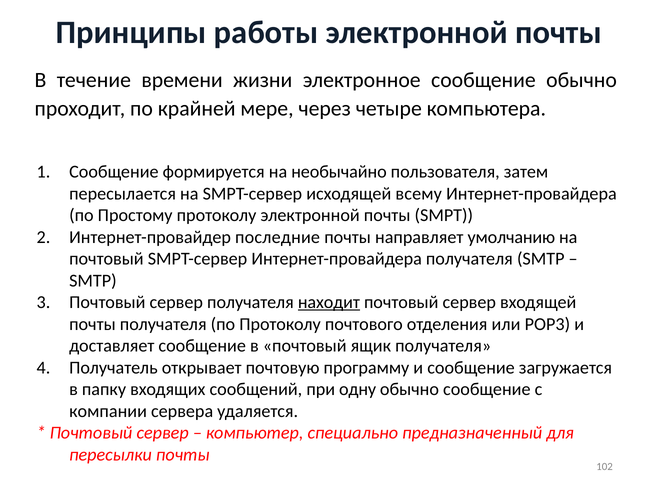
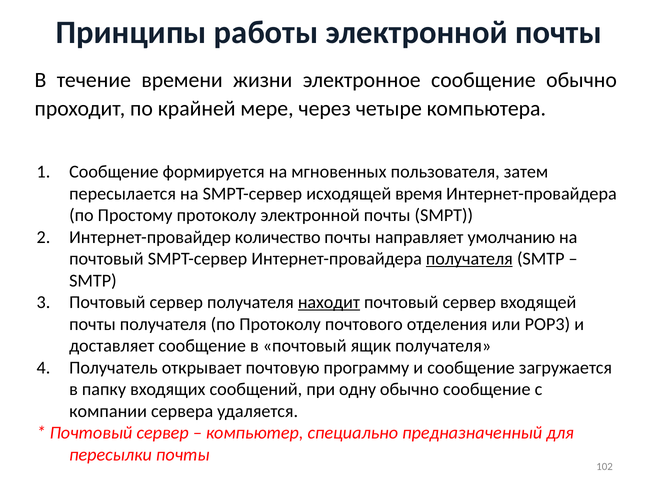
необычайно: необычайно -> мгновенных
всему: всему -> время
последние: последние -> количество
получателя at (469, 259) underline: none -> present
